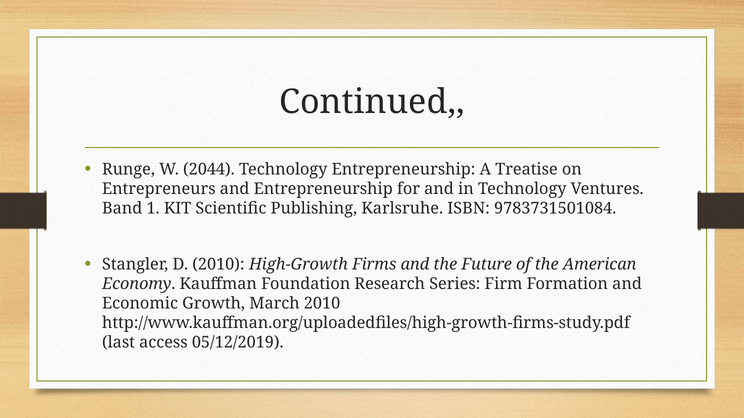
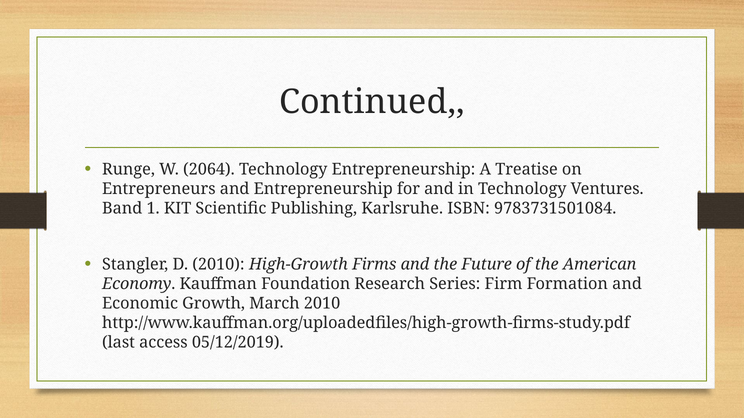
2044: 2044 -> 2064
